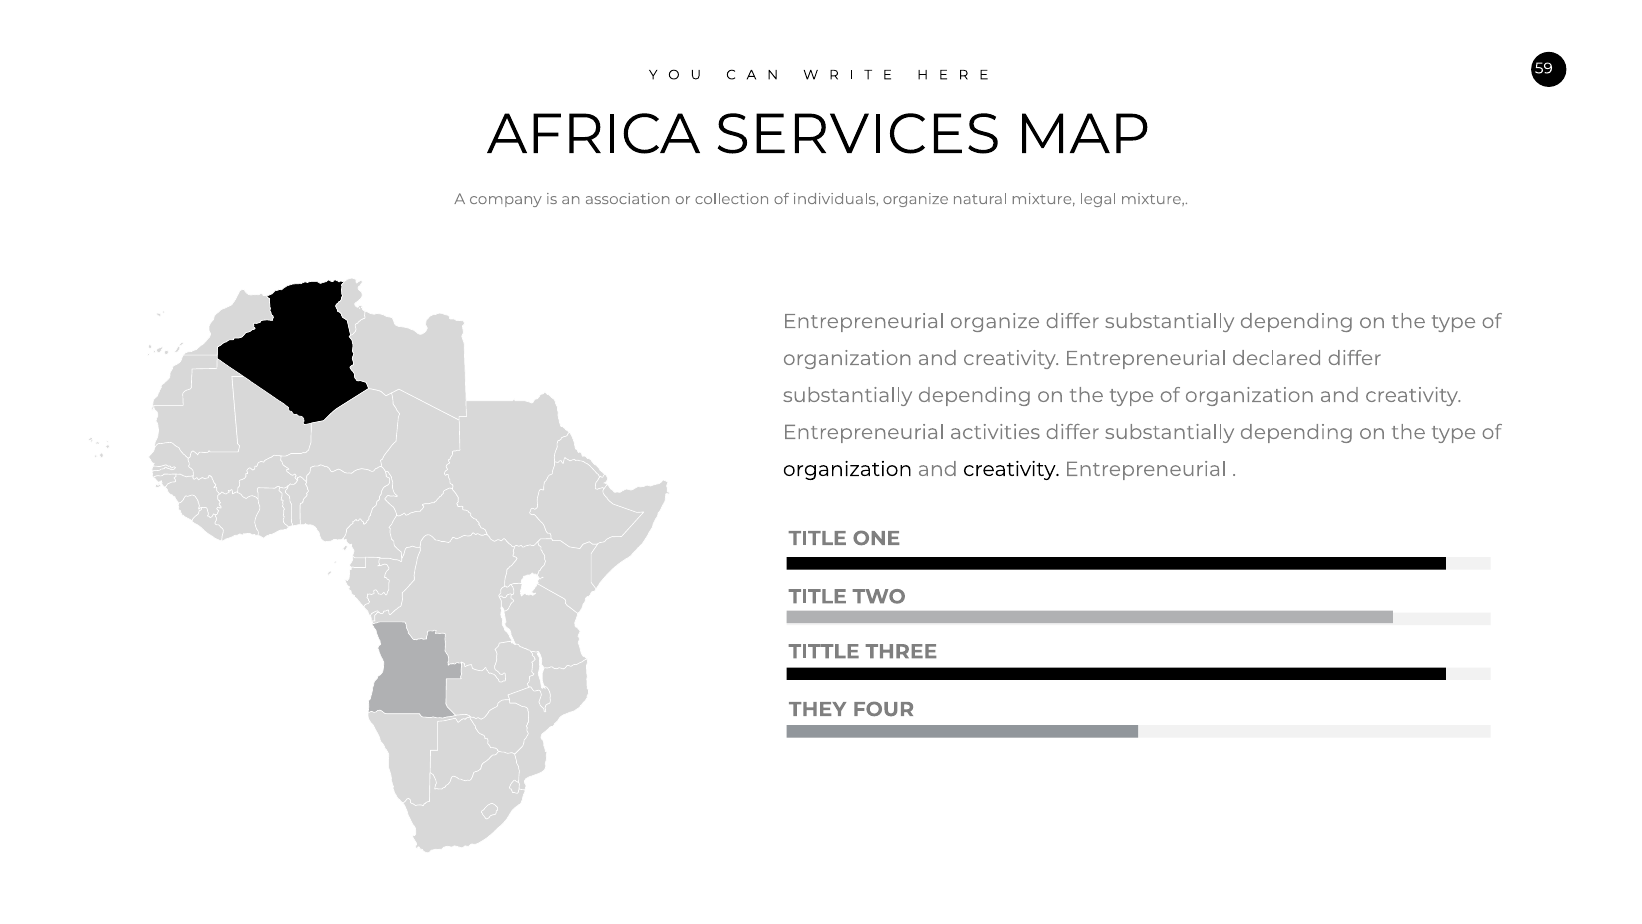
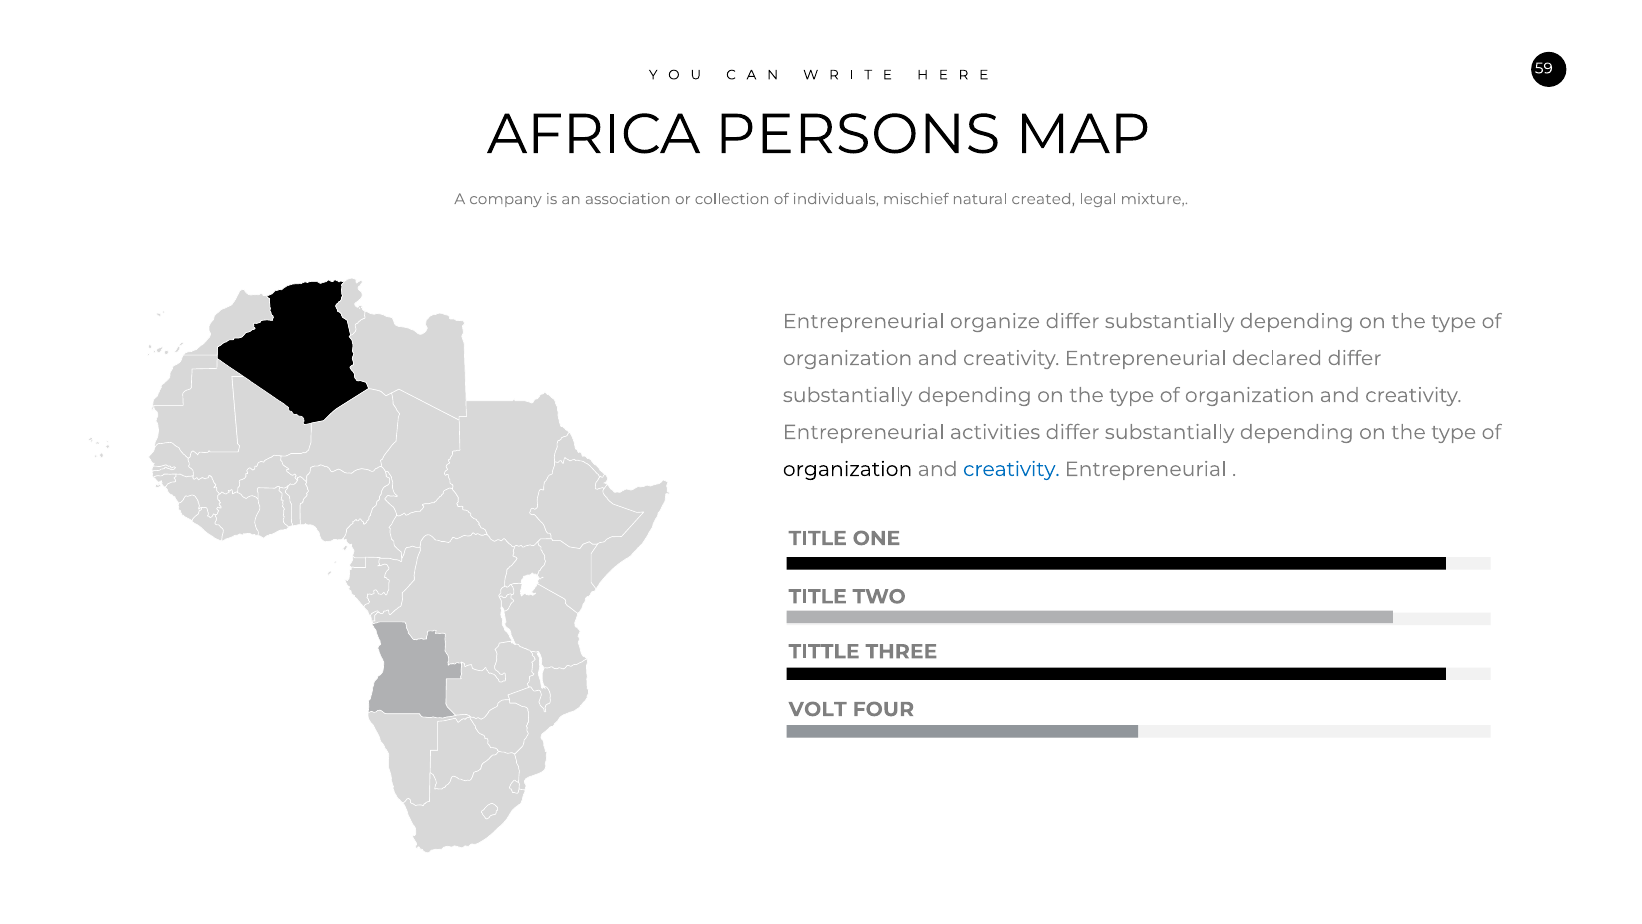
SERVICES: SERVICES -> PERSONS
individuals organize: organize -> mischief
natural mixture: mixture -> created
creativity at (1011, 469) colour: black -> blue
THEY: THEY -> VOLT
